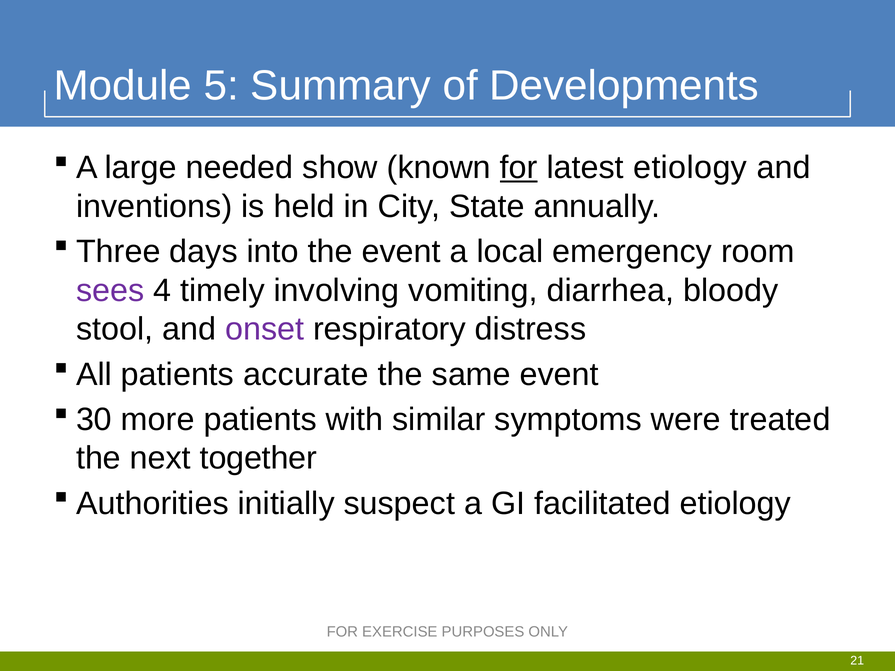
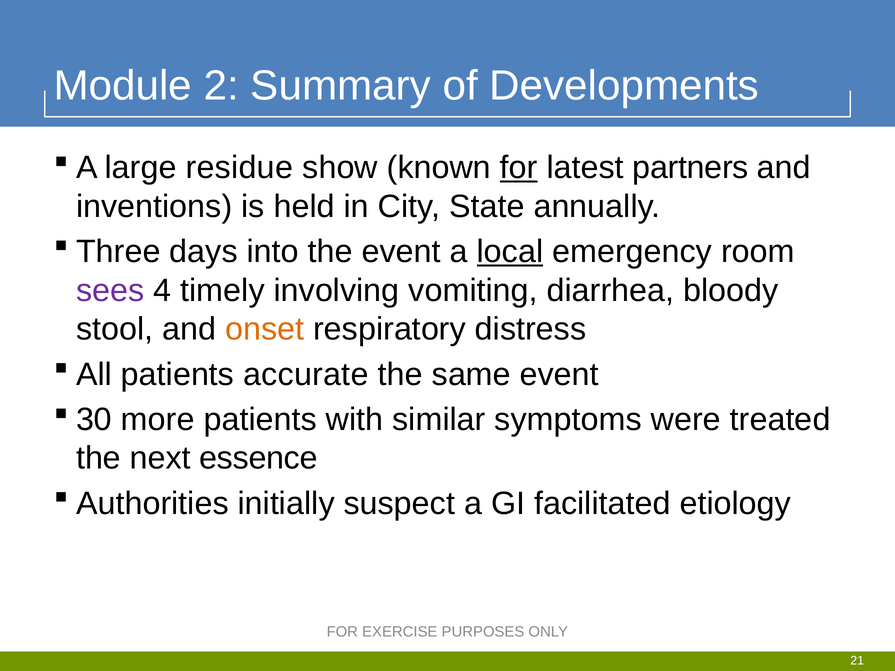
5: 5 -> 2
needed: needed -> residue
latest etiology: etiology -> partners
local underline: none -> present
onset colour: purple -> orange
together: together -> essence
